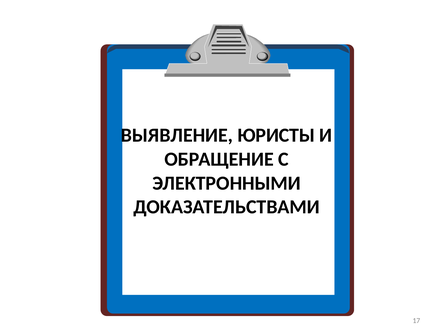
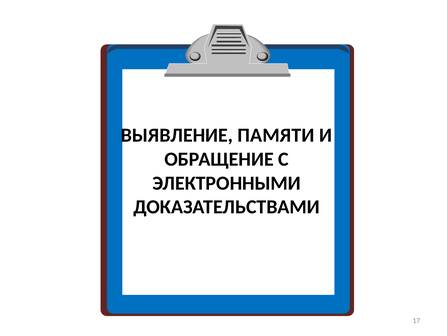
ЮРИСТЫ: ЮРИСТЫ -> ПАМЯТИ
